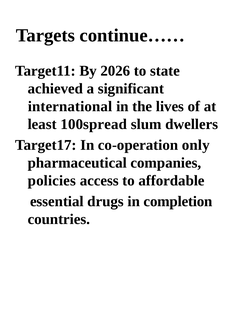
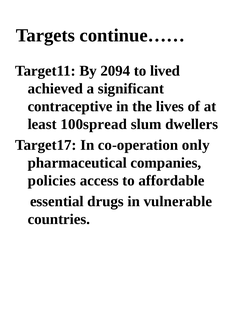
2026: 2026 -> 2094
state: state -> lived
international: international -> contraceptive
completion: completion -> vulnerable
